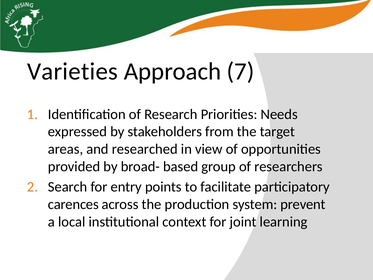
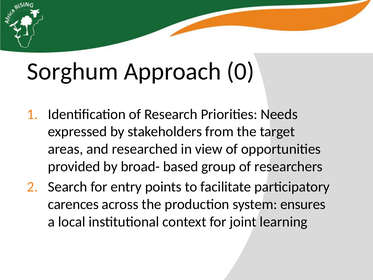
Varieties: Varieties -> Sorghum
7: 7 -> 0
prevent: prevent -> ensures
